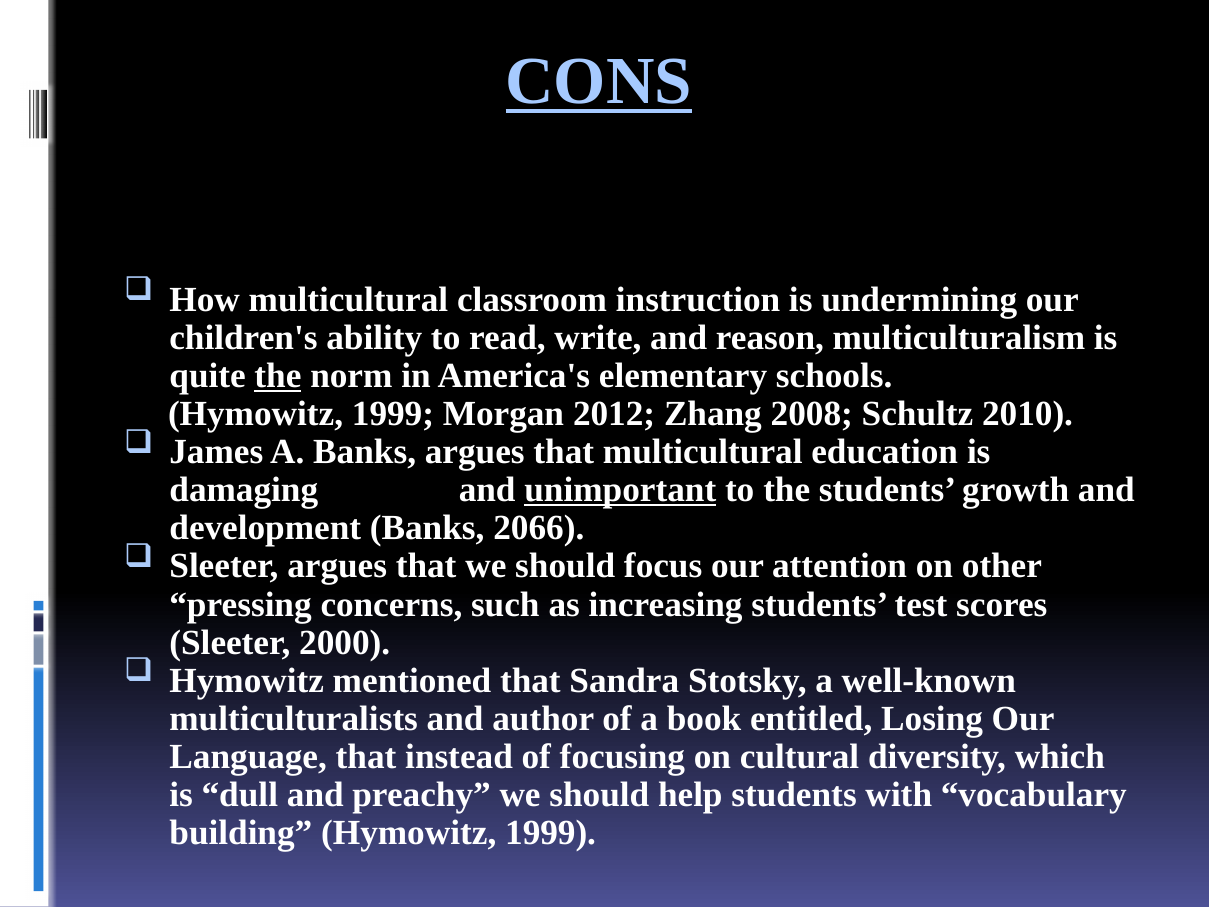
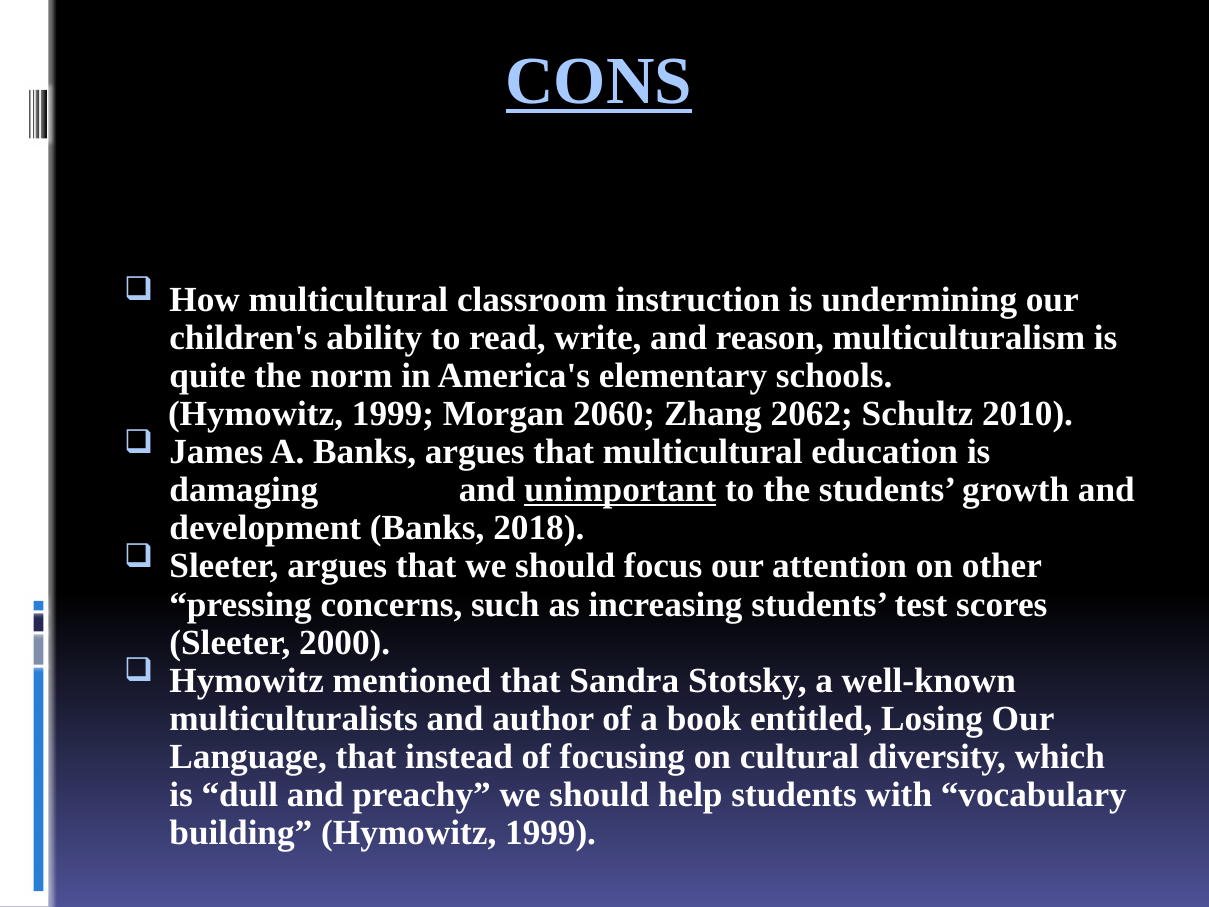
the at (278, 376) underline: present -> none
2012: 2012 -> 2060
2008: 2008 -> 2062
2066: 2066 -> 2018
